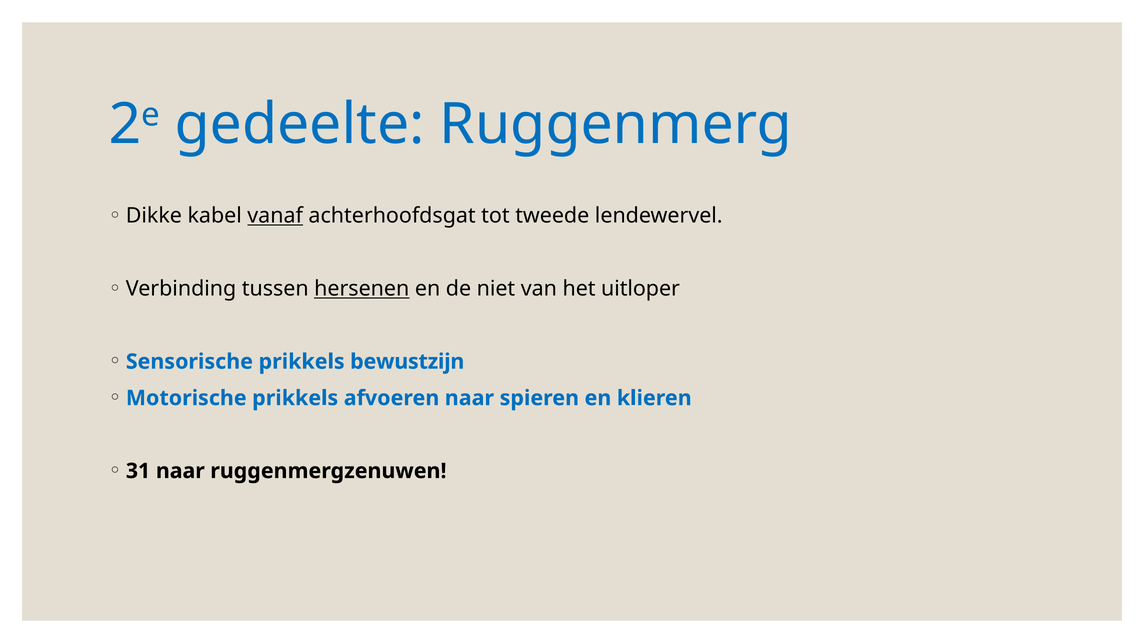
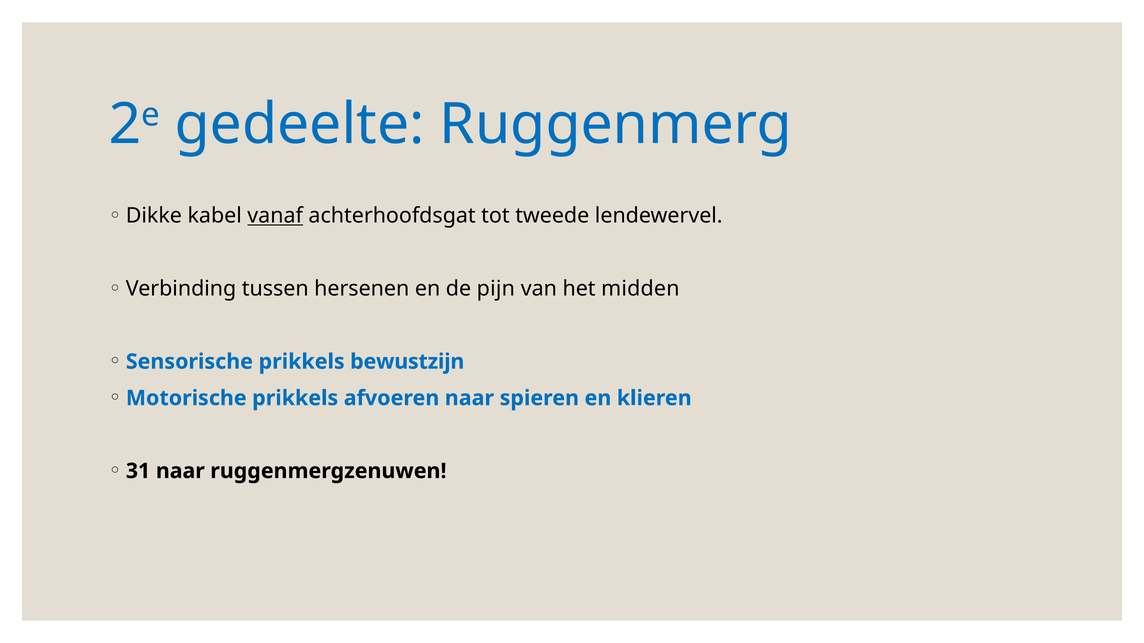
hersenen underline: present -> none
niet: niet -> pijn
uitloper: uitloper -> midden
